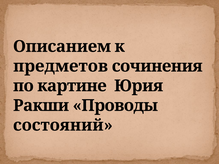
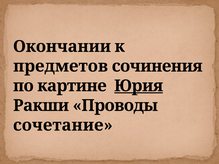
Описанием: Описанием -> Окончании
Юрия underline: none -> present
состояний: состояний -> сочетание
